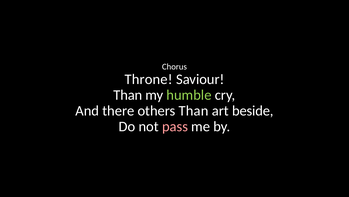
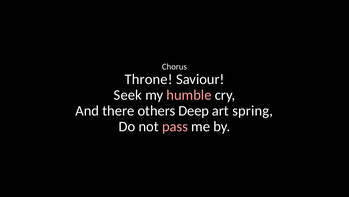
Than at (128, 95): Than -> Seek
humble colour: light green -> pink
others Than: Than -> Deep
beside: beside -> spring
